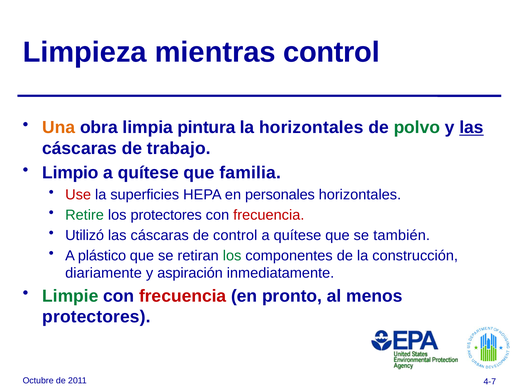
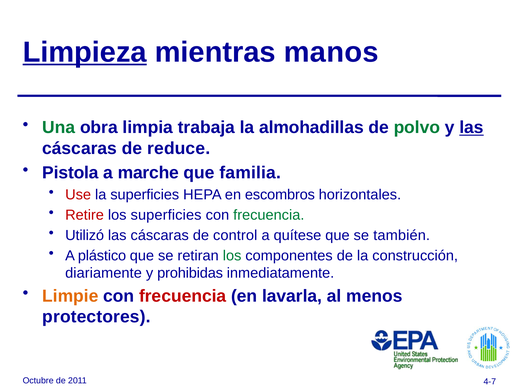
Limpieza underline: none -> present
mientras control: control -> manos
Una colour: orange -> green
pintura: pintura -> trabaja
la horizontales: horizontales -> almohadillas
trabajo: trabajo -> reduce
Limpio: Limpio -> Pistola
quítese at (148, 173): quítese -> marche
personales: personales -> escombros
Retire colour: green -> red
los protectores: protectores -> superficies
frecuencia at (269, 215) colour: red -> green
aspiración: aspiración -> prohibidas
Limpie colour: green -> orange
pronto: pronto -> lavarla
